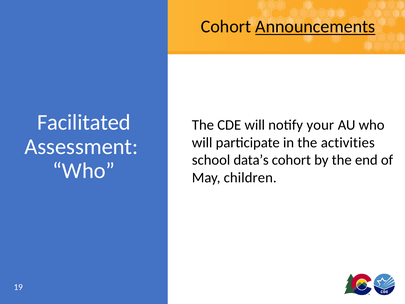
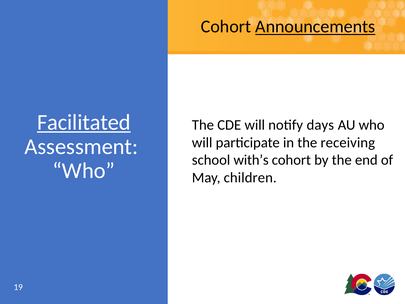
Facilitated underline: none -> present
your: your -> days
activities: activities -> receiving
data’s: data’s -> with’s
